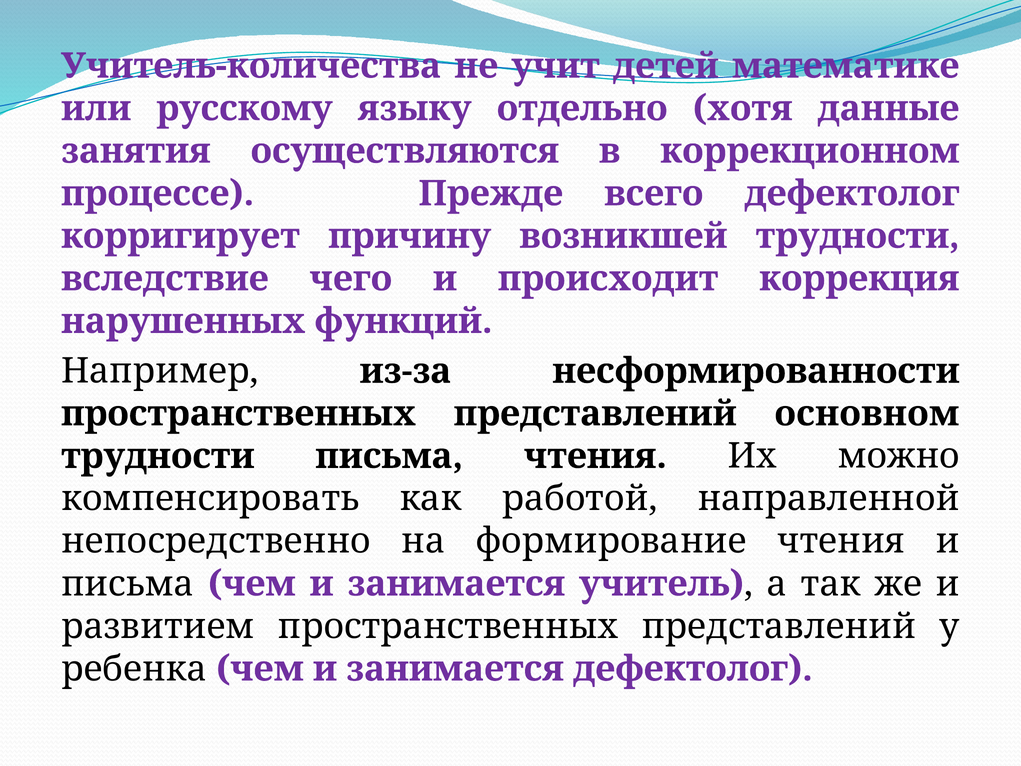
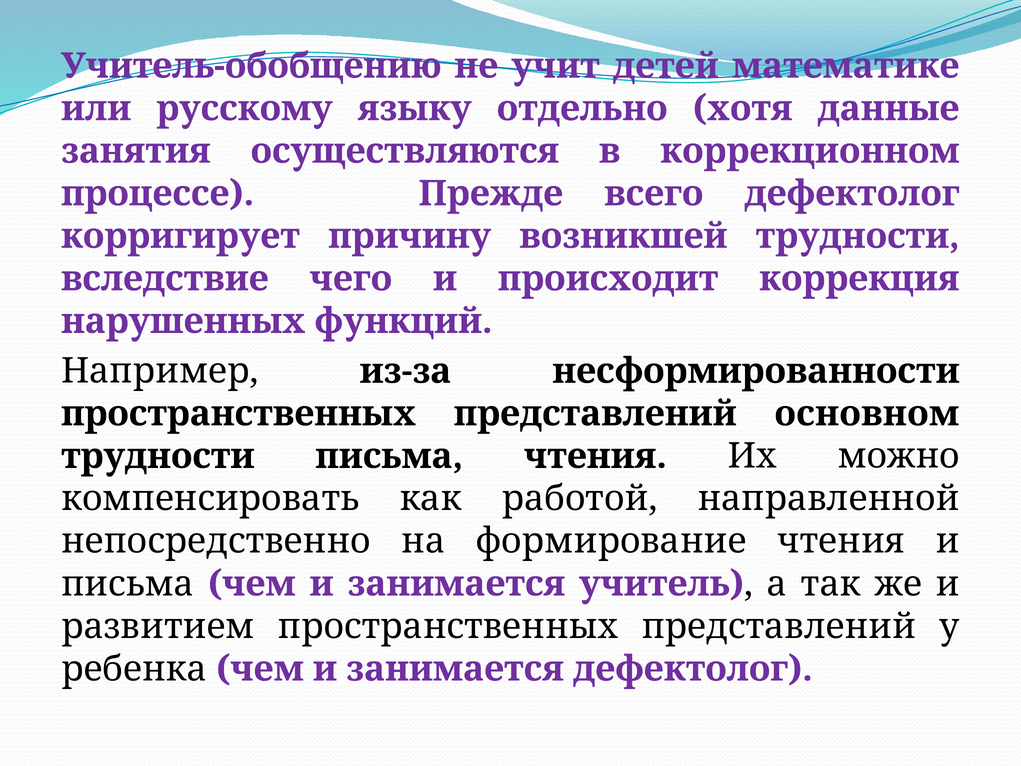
Учитель-количества: Учитель-количества -> Учитель-обобщению
